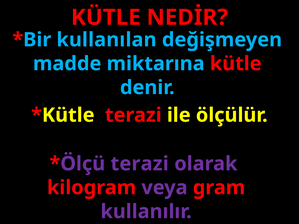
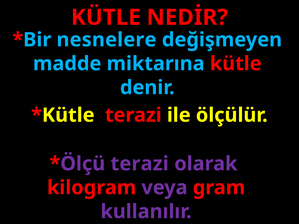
kullanılan: kullanılan -> nesnelere
